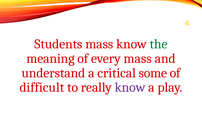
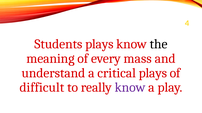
Students mass: mass -> plays
the colour: green -> black
critical some: some -> plays
